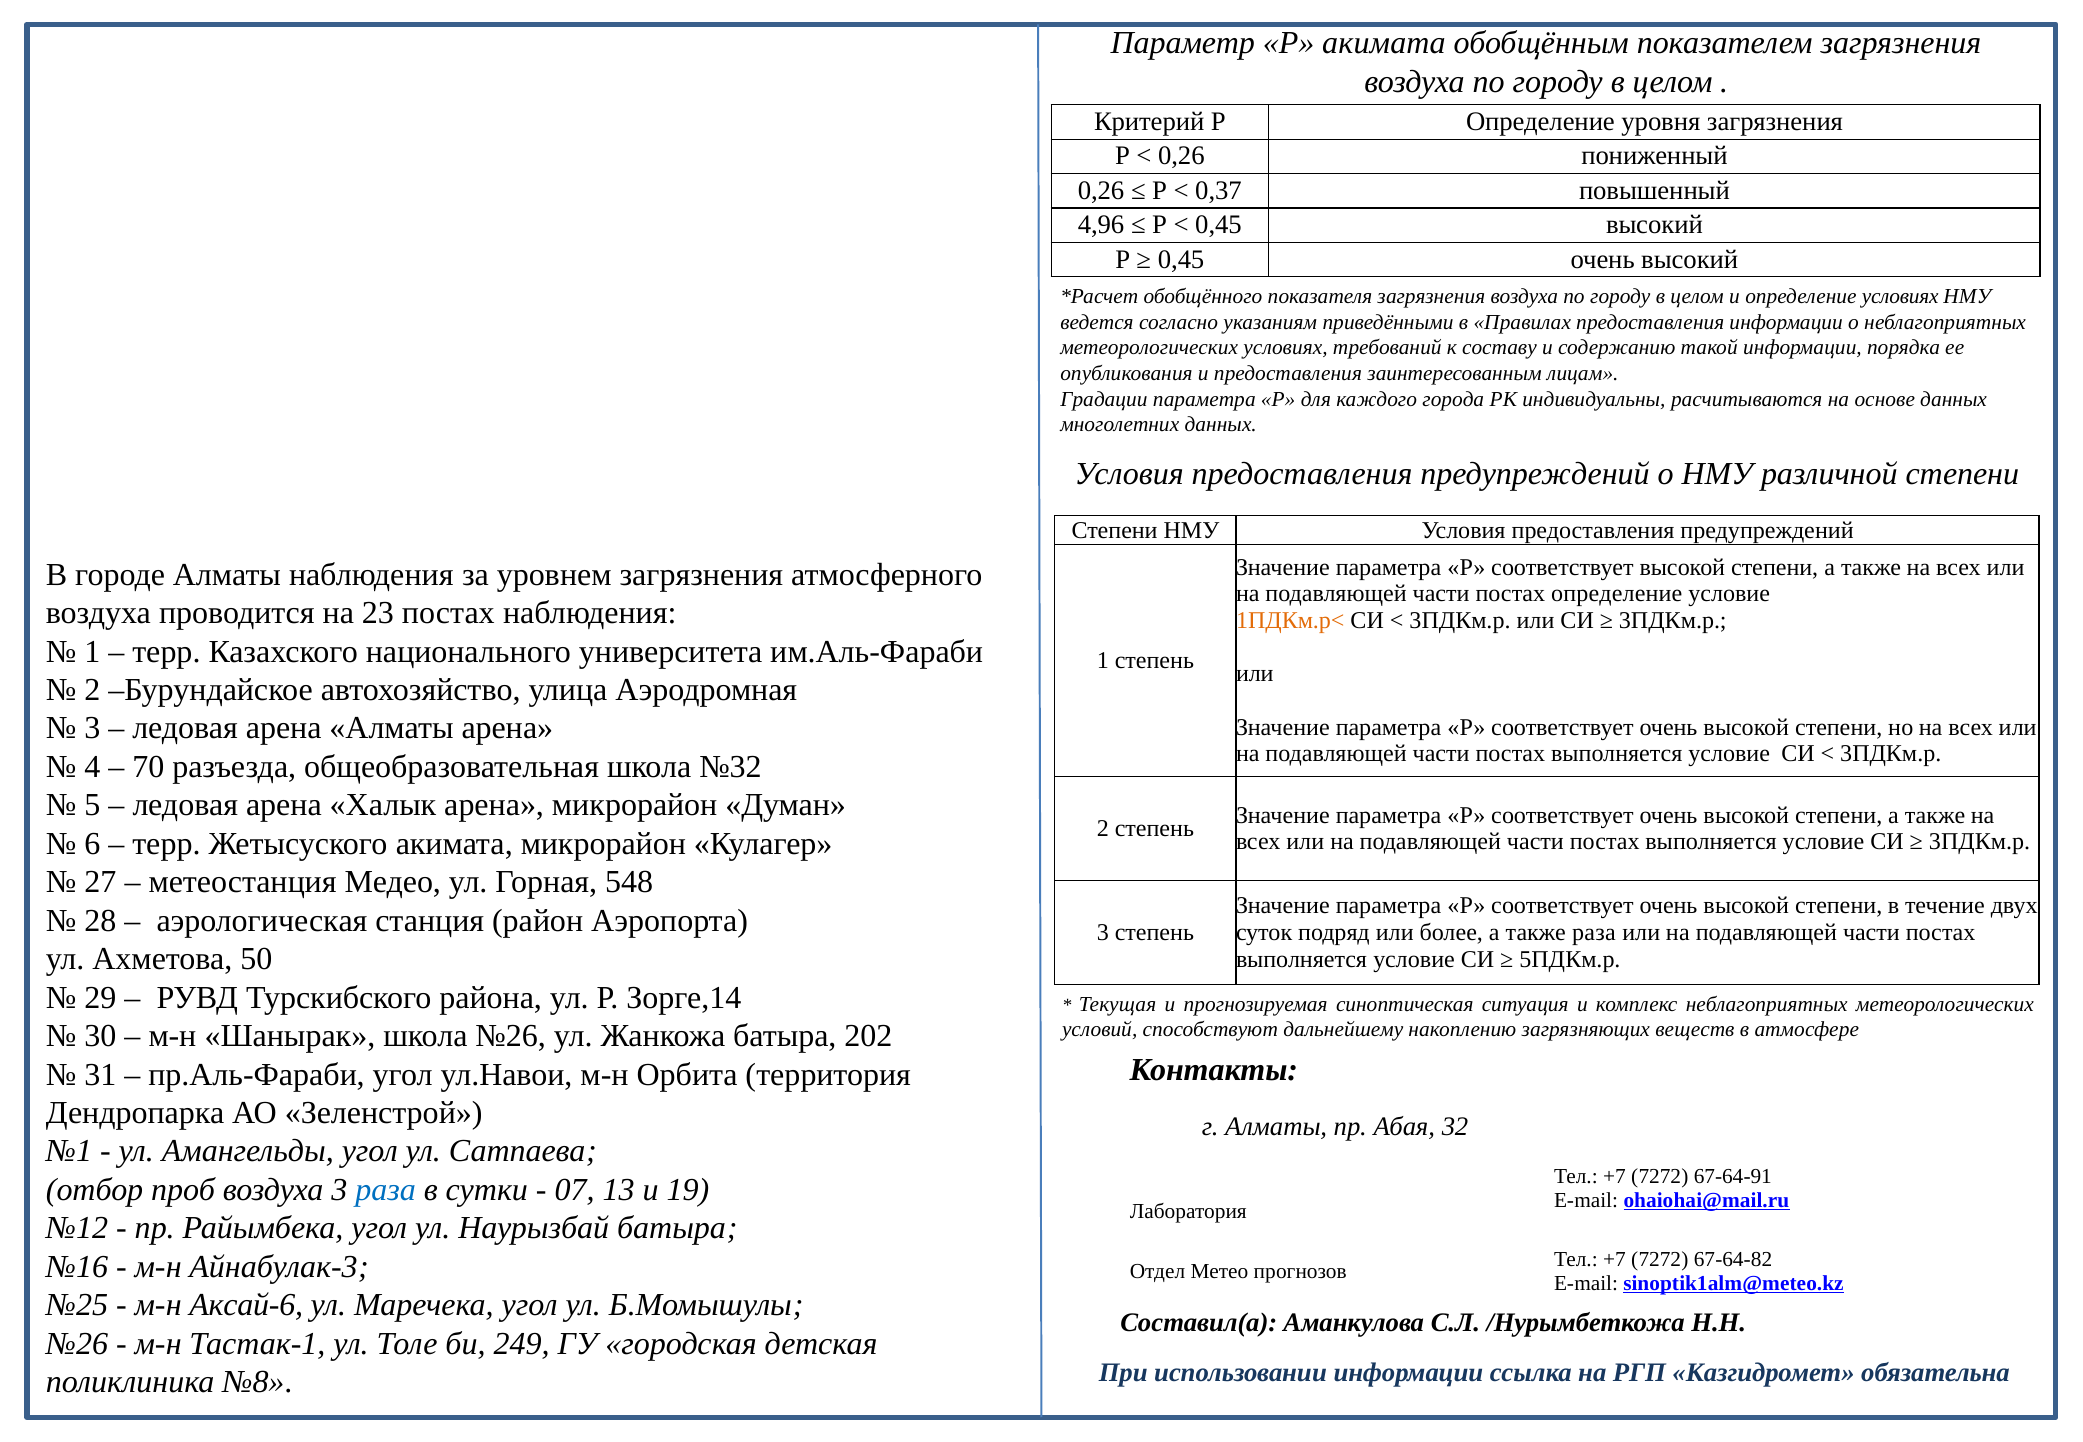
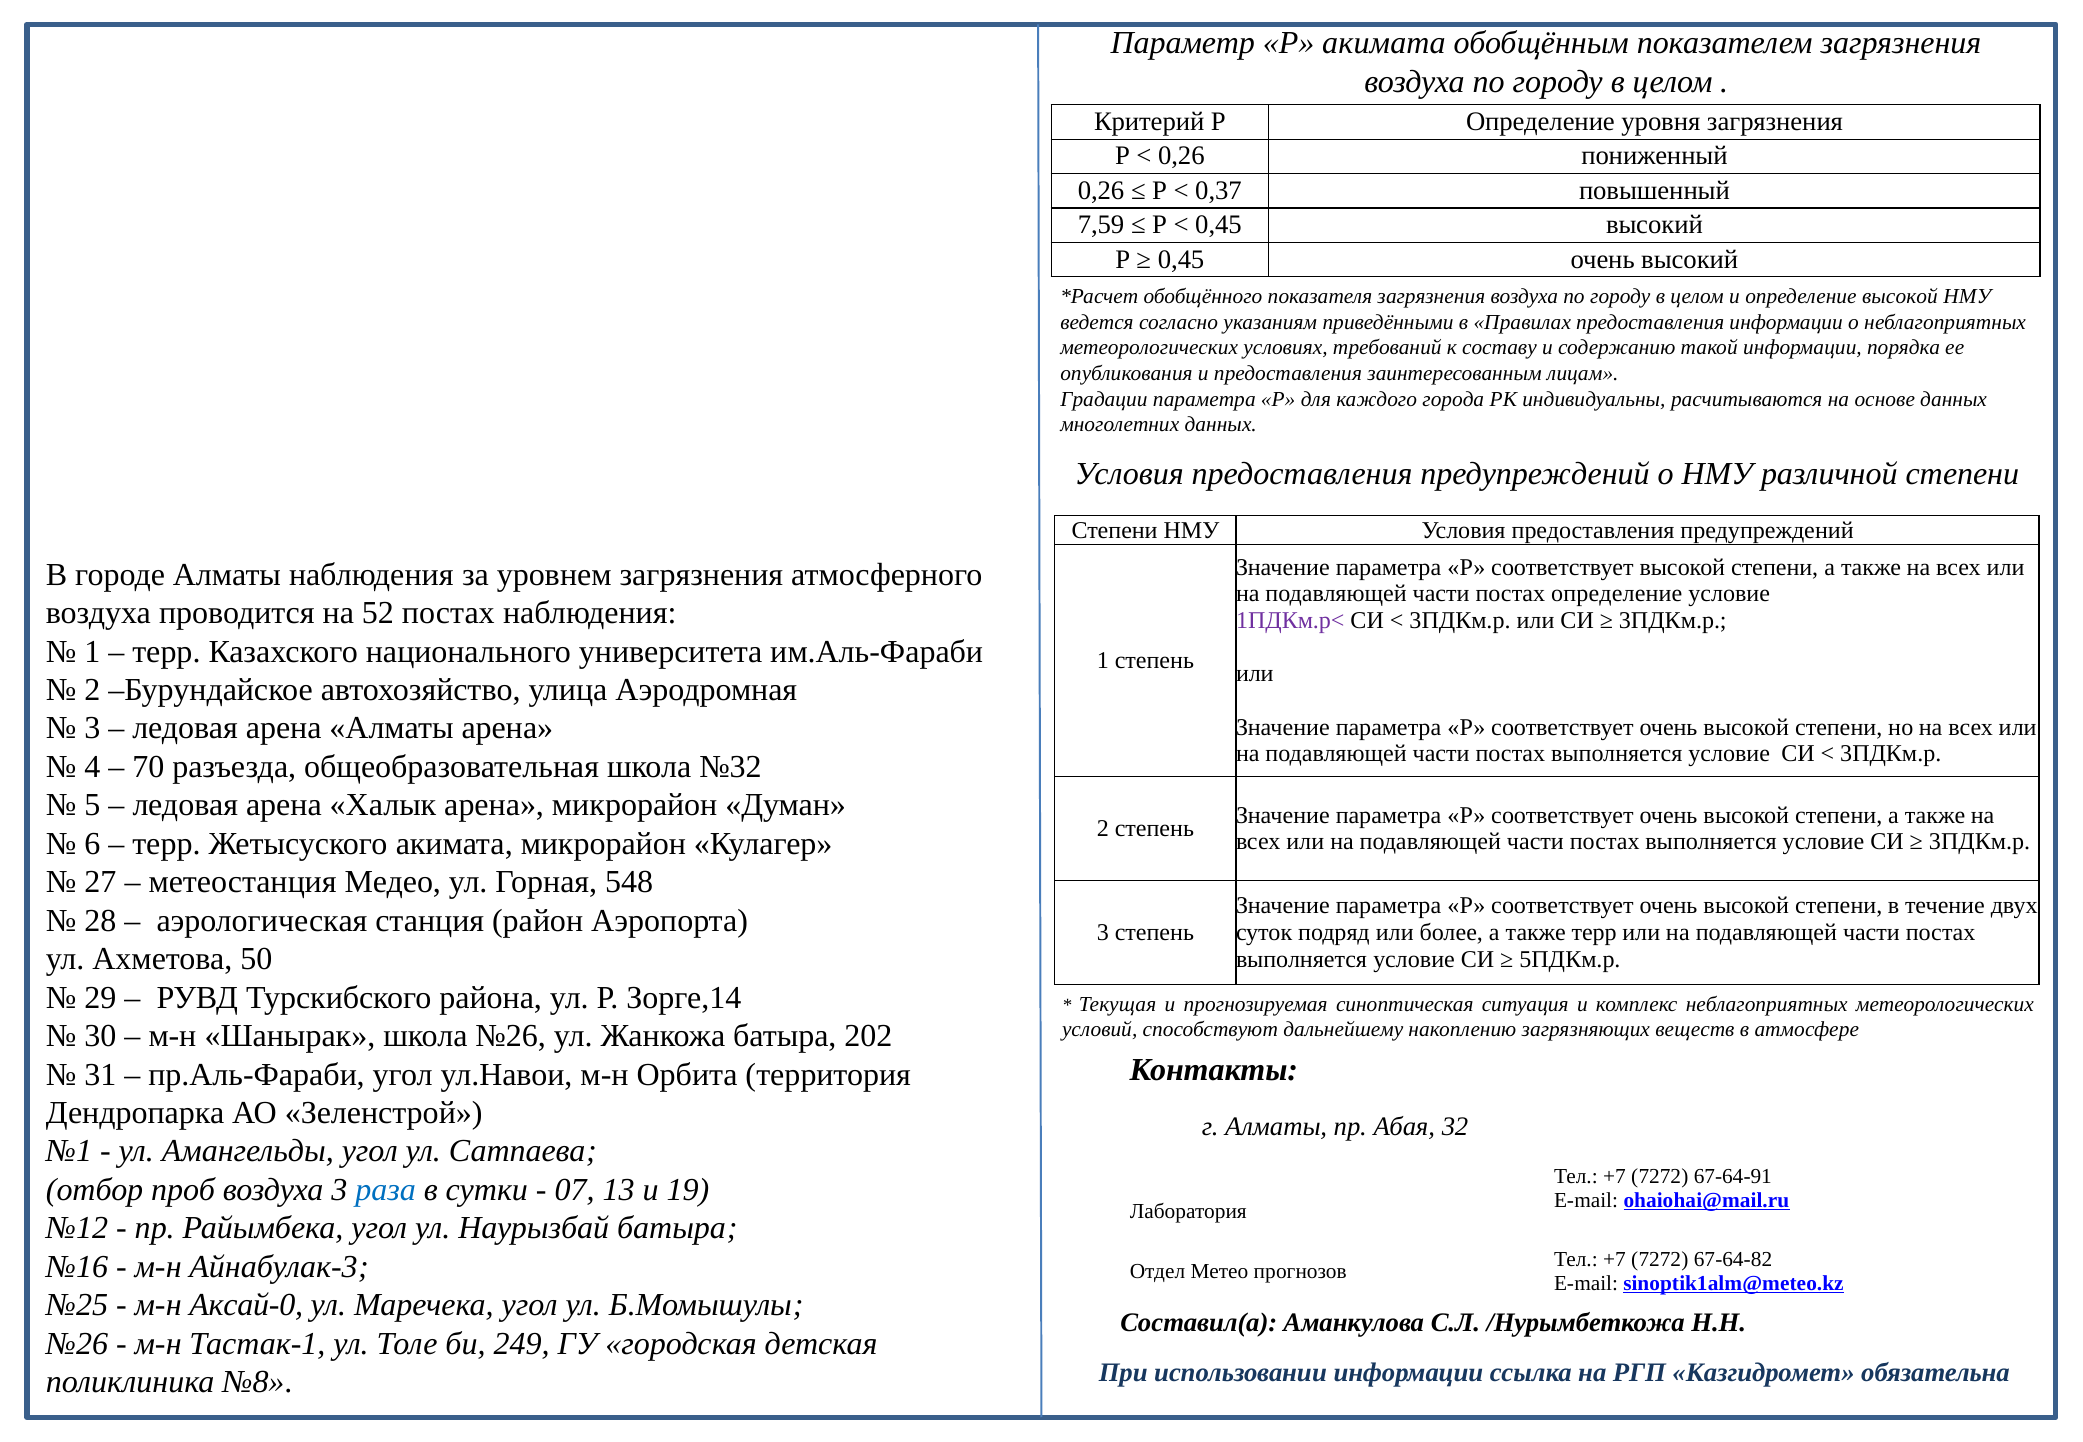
4,96: 4,96 -> 7,59
определение условиях: условиях -> высокой
23: 23 -> 52
1ПДКм.р< colour: orange -> purple
также раза: раза -> терр
Аксай-6: Аксай-6 -> Аксай-0
